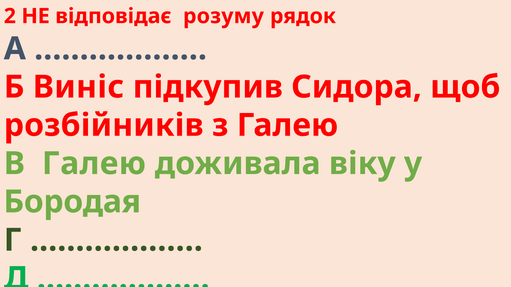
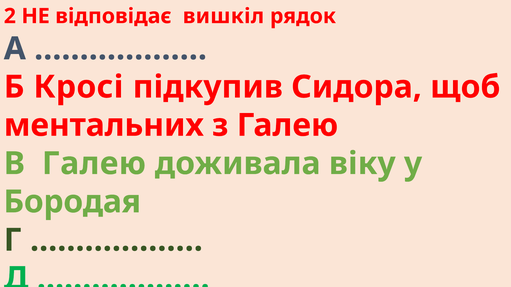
розуму: розуму -> вишкіл
Виніс: Виніс -> Кросі
розбійників: розбійників -> ментальних
